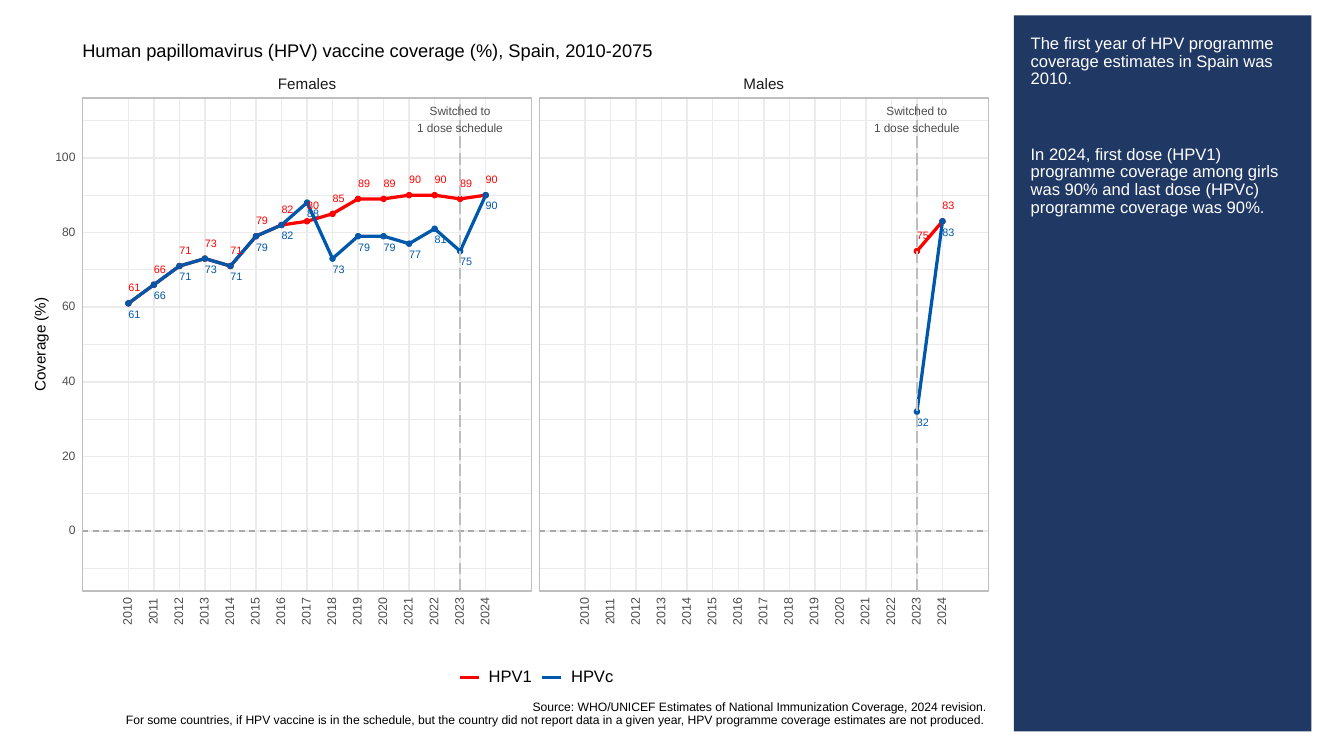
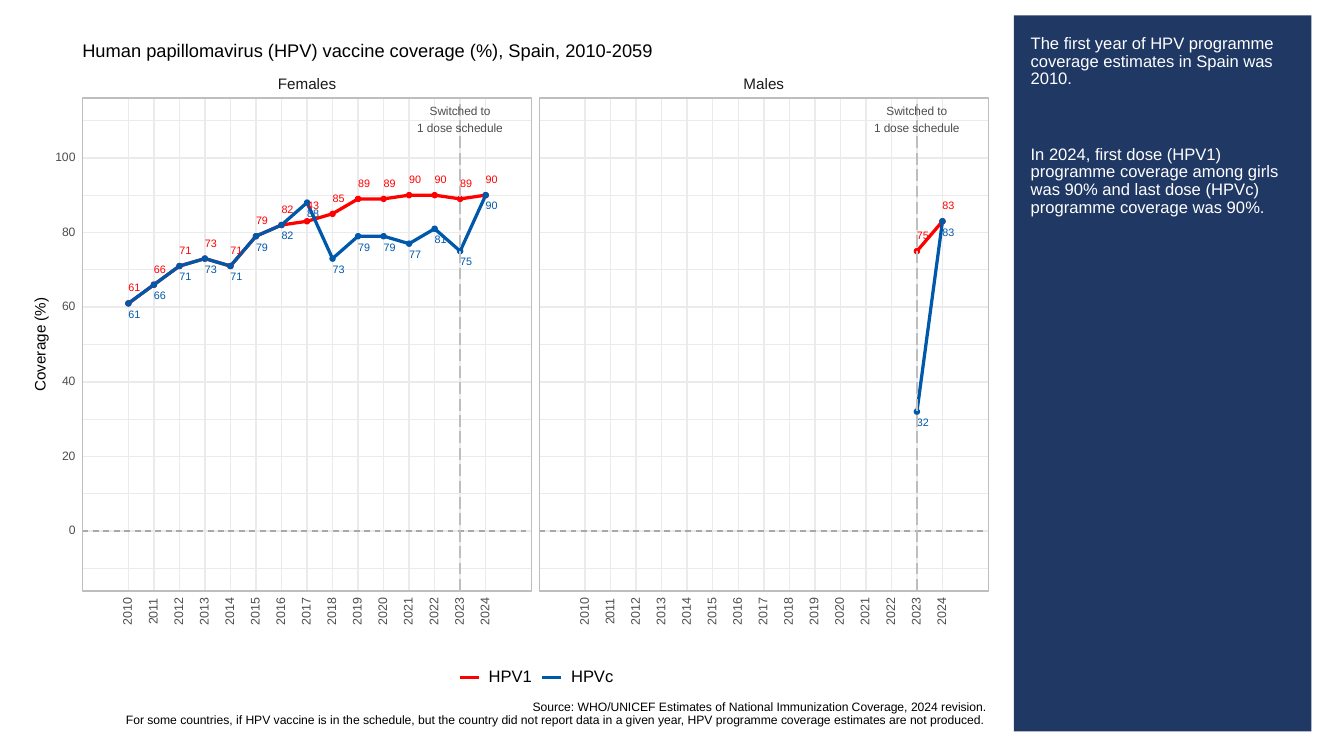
2010-2075: 2010-2075 -> 2010-2059
82 80: 80 -> 43
